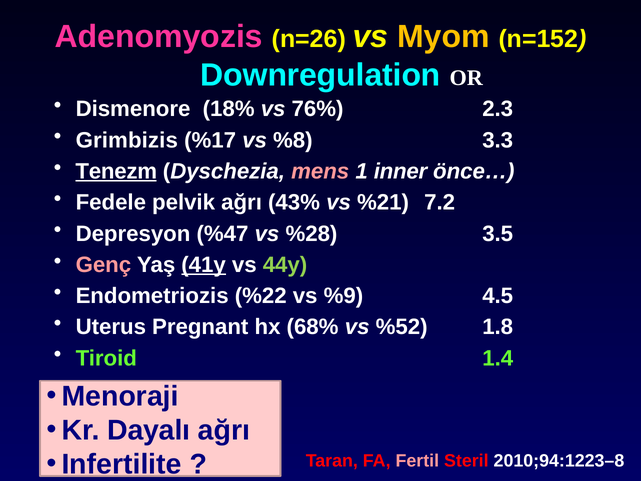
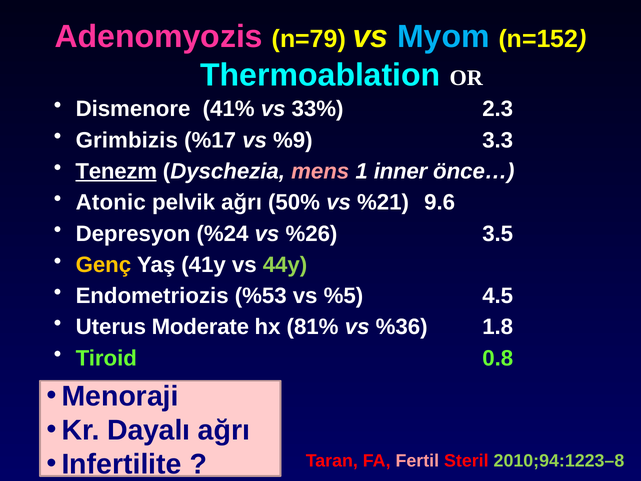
n=26: n=26 -> n=79
Myom colour: yellow -> light blue
Downregulation: Downregulation -> Thermoablation
18%: 18% -> 41%
76%: 76% -> 33%
%8: %8 -> %9
Fedele: Fedele -> Atonic
43%: 43% -> 50%
7.2: 7.2 -> 9.6
%47: %47 -> %24
%28: %28 -> %26
Genç colour: pink -> yellow
41y underline: present -> none
%22: %22 -> %53
%9: %9 -> %5
Pregnant: Pregnant -> Moderate
68%: 68% -> 81%
%52: %52 -> %36
1.4: 1.4 -> 0.8
2010;94:1223–8 colour: white -> light green
